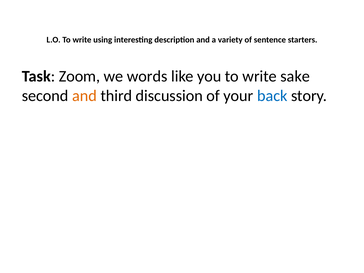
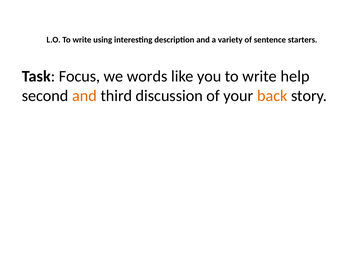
Zoom: Zoom -> Focus
sake: sake -> help
back colour: blue -> orange
